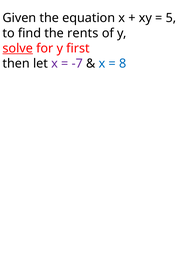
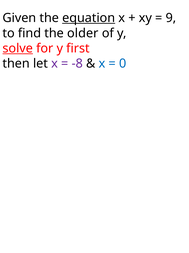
equation underline: none -> present
5: 5 -> 9
rents: rents -> older
-7: -7 -> -8
8: 8 -> 0
